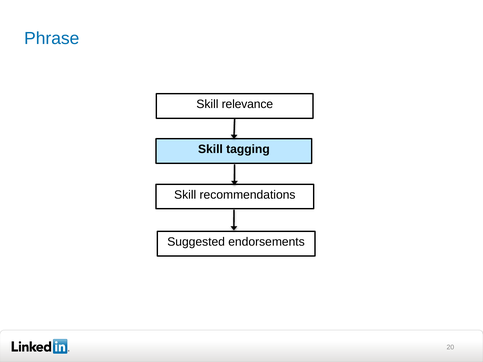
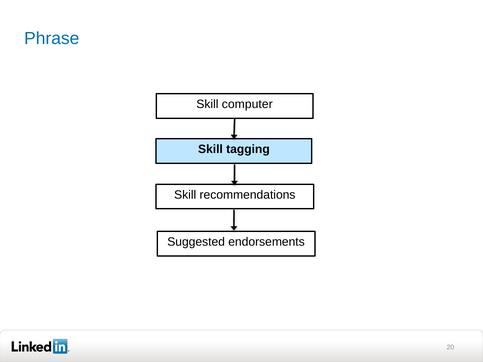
relevance: relevance -> computer
